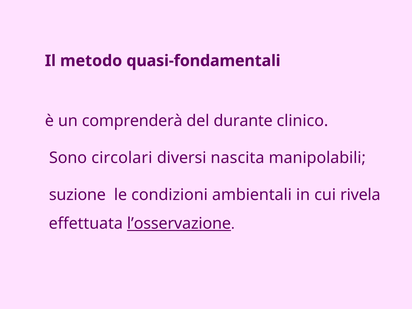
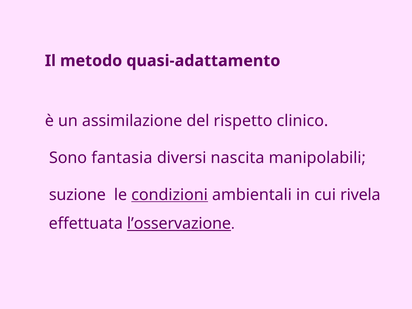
quasi-fondamentali: quasi-fondamentali -> quasi-adattamento
comprenderà: comprenderà -> assimilazione
durante: durante -> rispetto
circolari: circolari -> fantasia
condizioni underline: none -> present
